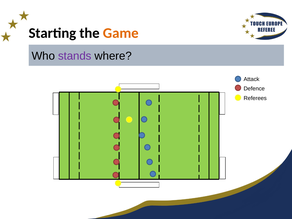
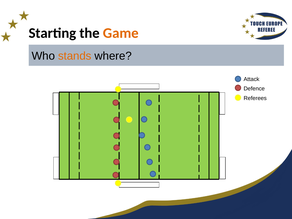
stands colour: purple -> orange
